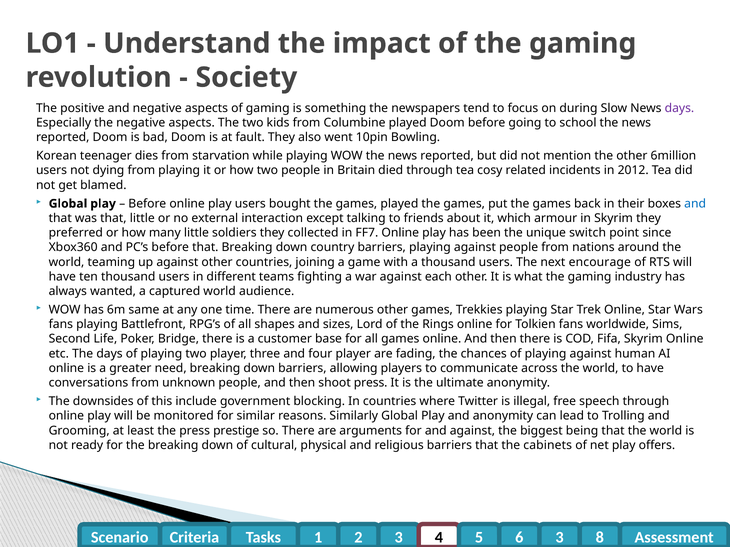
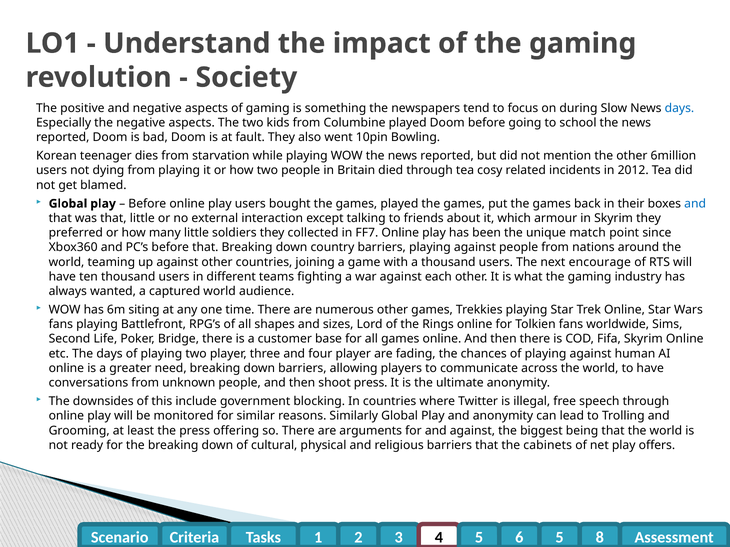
days at (679, 108) colour: purple -> blue
switch: switch -> match
same: same -> siting
prestige: prestige -> offering
6 3: 3 -> 5
